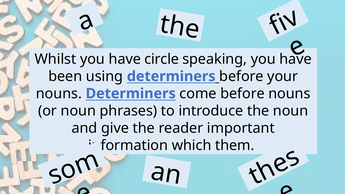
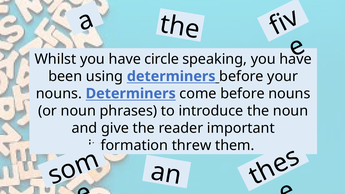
which: which -> threw
